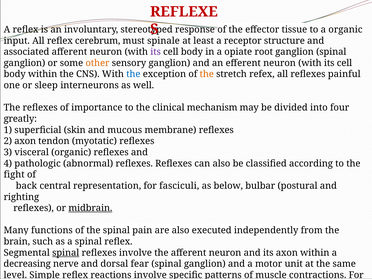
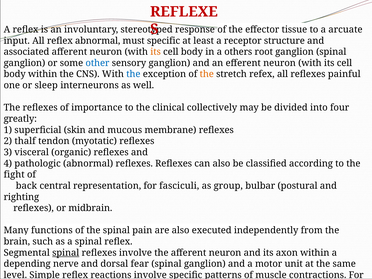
a organic: organic -> arcuate
reflex cerebrum: cerebrum -> abnormal
must spinale: spinale -> specific
its at (156, 52) colour: purple -> orange
opiate: opiate -> others
other colour: orange -> blue
mechanism: mechanism -> collectively
2 axon: axon -> thalf
below: below -> group
midbrain underline: present -> none
decreasing: decreasing -> depending
